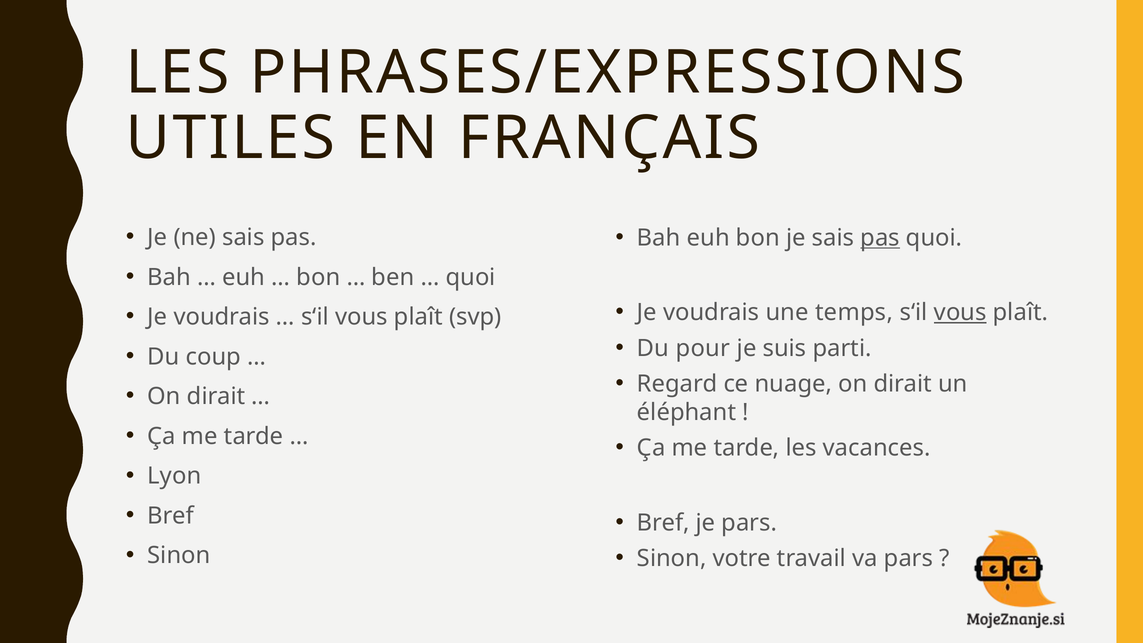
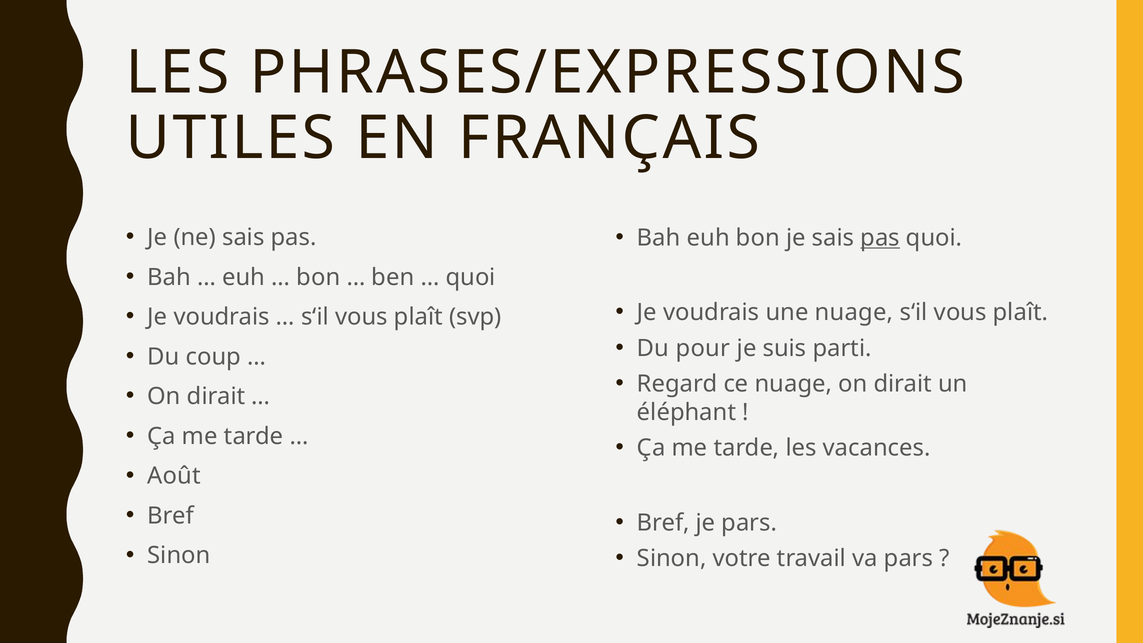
une temps: temps -> nuage
vous at (960, 312) underline: present -> none
Lyon: Lyon -> Août
